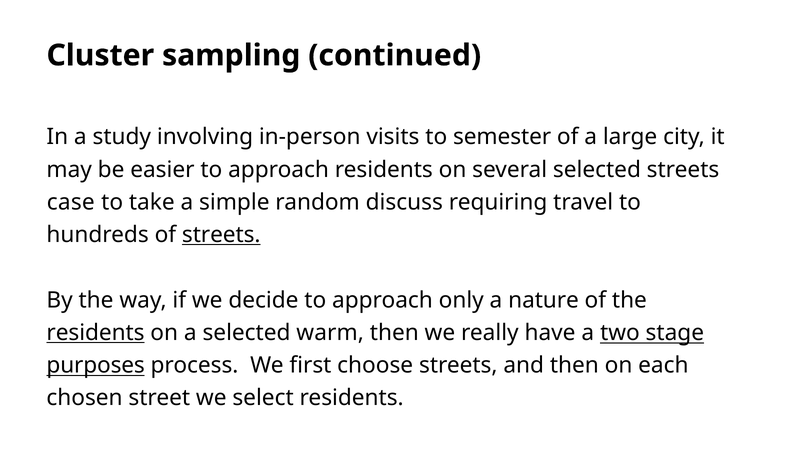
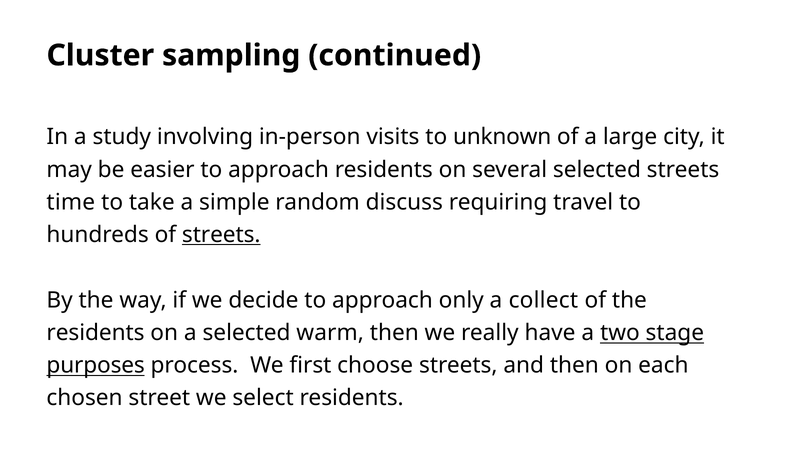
semester: semester -> unknown
case: case -> time
nature: nature -> collect
residents at (96, 333) underline: present -> none
